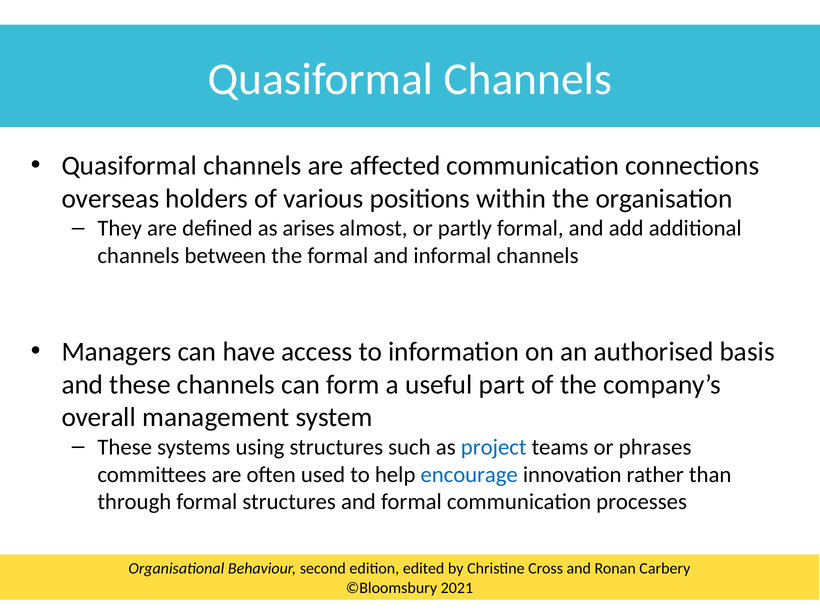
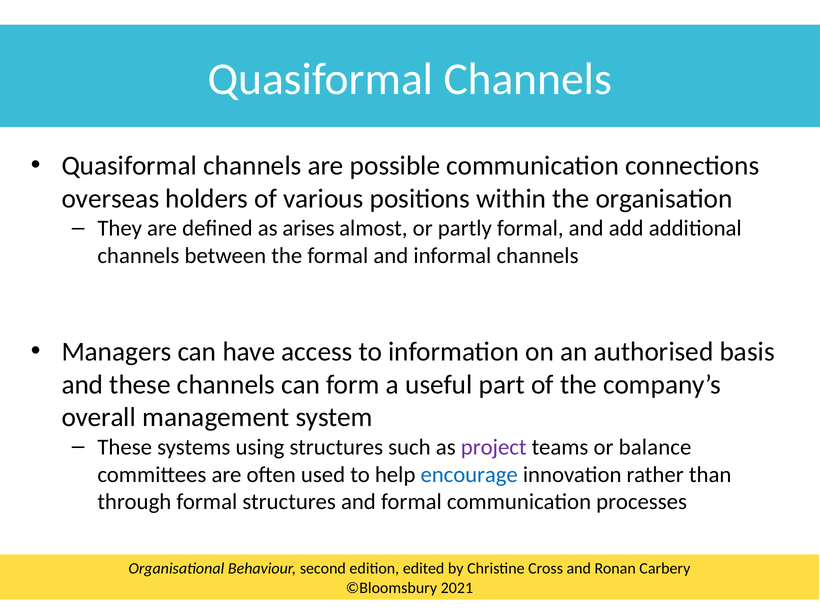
affected: affected -> possible
project colour: blue -> purple
phrases: phrases -> balance
